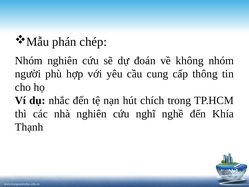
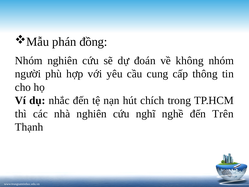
chép: chép -> đồng
Khía: Khía -> Trên
